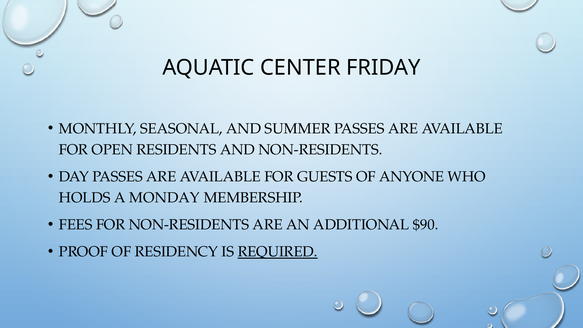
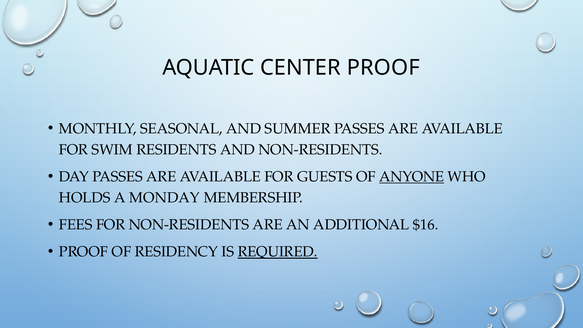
CENTER FRIDAY: FRIDAY -> PROOF
OPEN: OPEN -> SWIM
ANYONE underline: none -> present
$90: $90 -> $16
